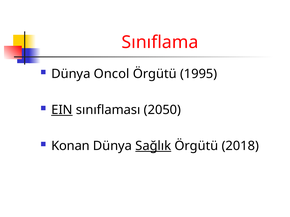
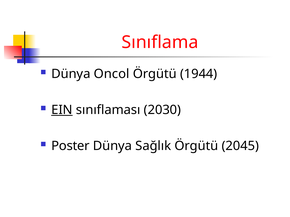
1995: 1995 -> 1944
2050: 2050 -> 2030
Konan: Konan -> Poster
Sağlık underline: present -> none
2018: 2018 -> 2045
